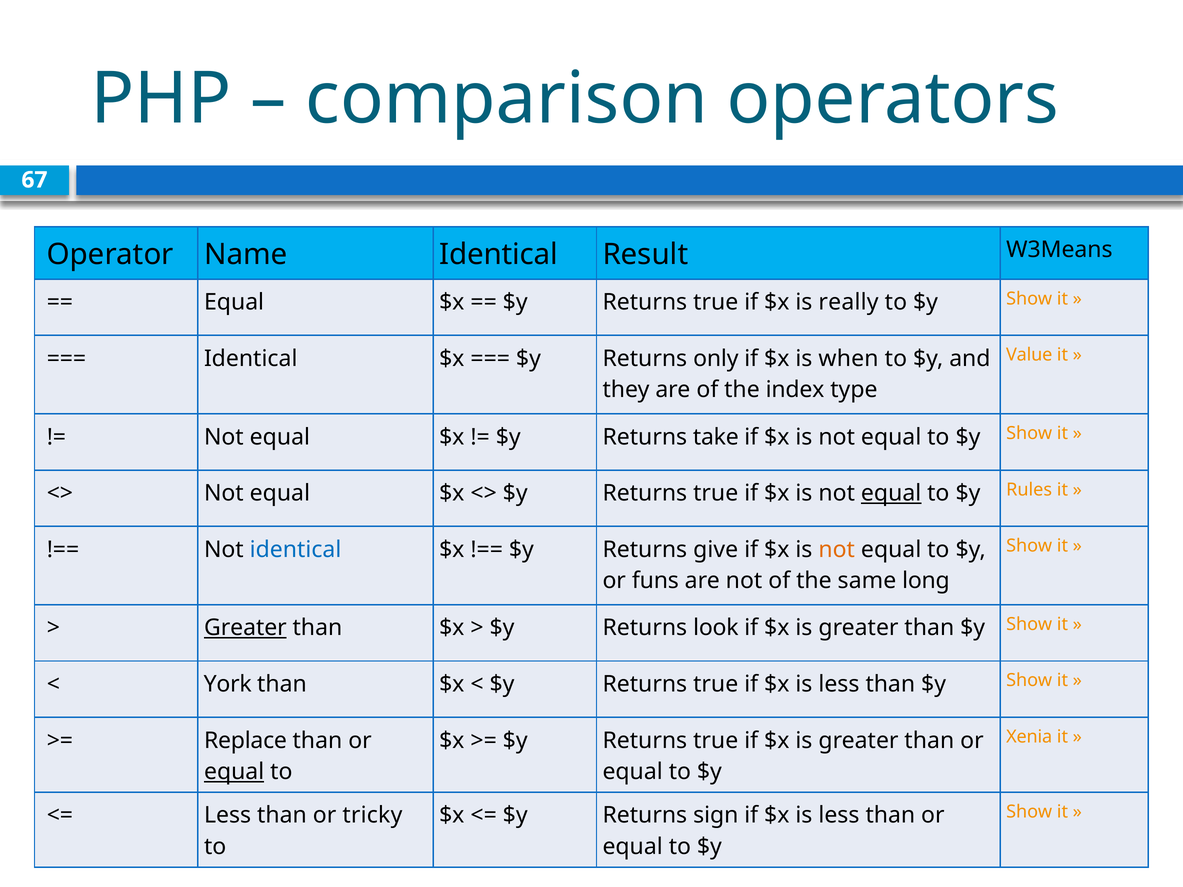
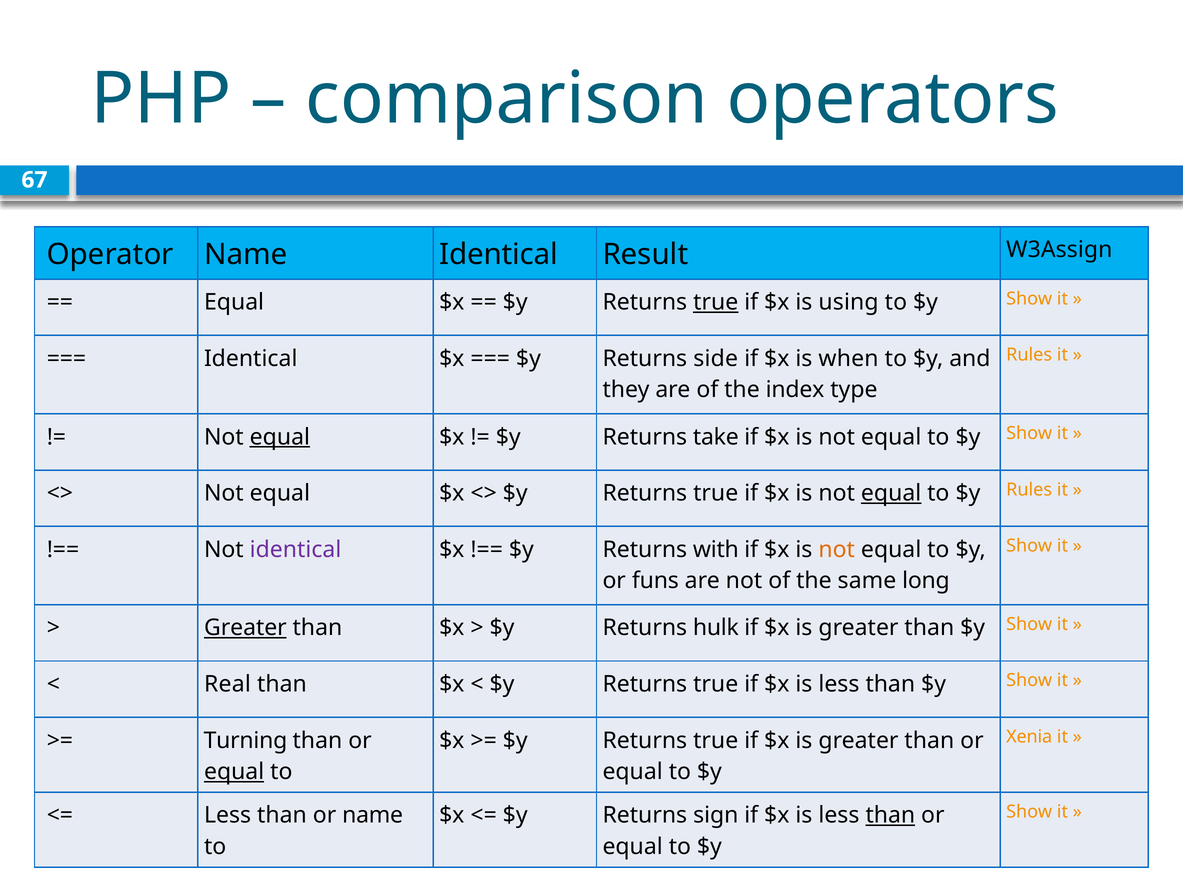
W3Means: W3Means -> W3Assign
true at (716, 302) underline: none -> present
really: really -> using
Value at (1029, 355): Value -> Rules
only: only -> side
equal at (280, 437) underline: none -> present
identical at (296, 550) colour: blue -> purple
give: give -> with
look: look -> hulk
York: York -> Real
Replace: Replace -> Turning
or tricky: tricky -> name
than at (890, 816) underline: none -> present
